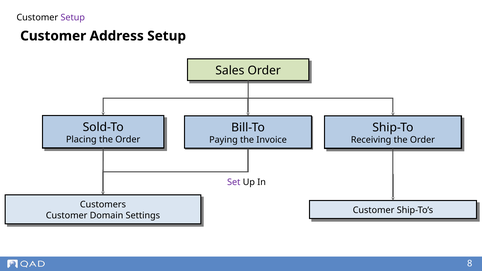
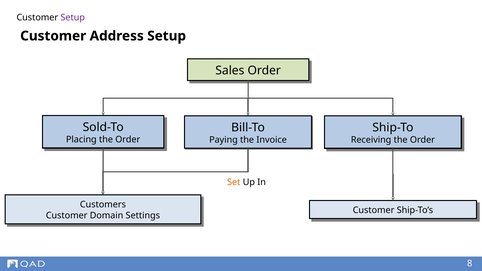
Set colour: purple -> orange
